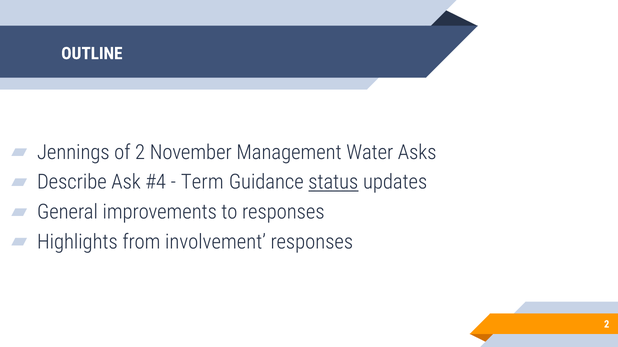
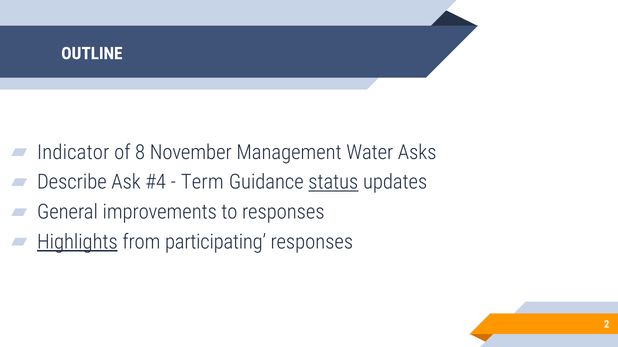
Jennings: Jennings -> Indicator
of 2: 2 -> 8
Highlights underline: none -> present
involvement: involvement -> participating
